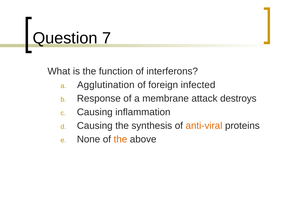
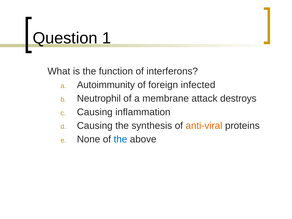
7: 7 -> 1
Agglutination: Agglutination -> Autoimmunity
Response: Response -> Neutrophil
the at (120, 139) colour: orange -> blue
